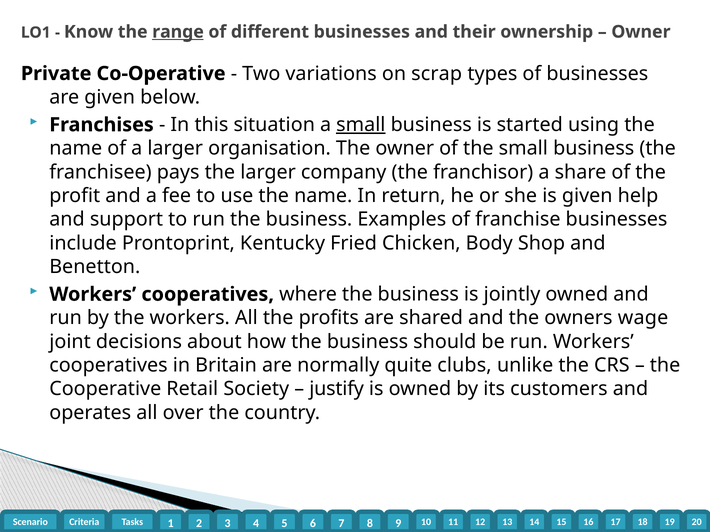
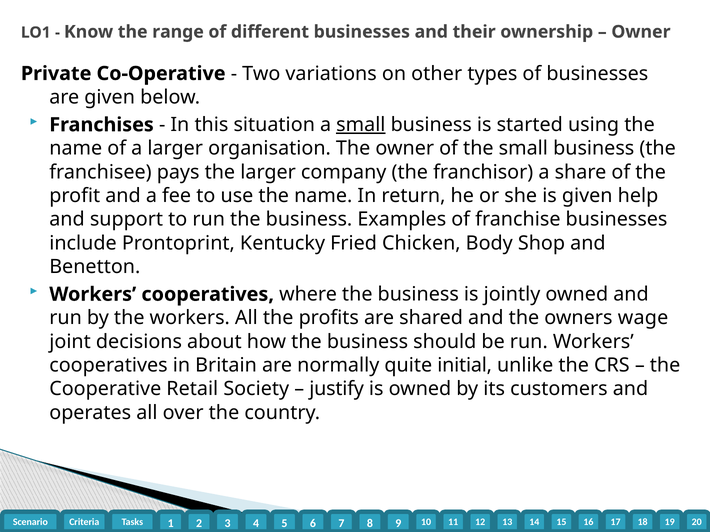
range underline: present -> none
scrap: scrap -> other
clubs: clubs -> initial
